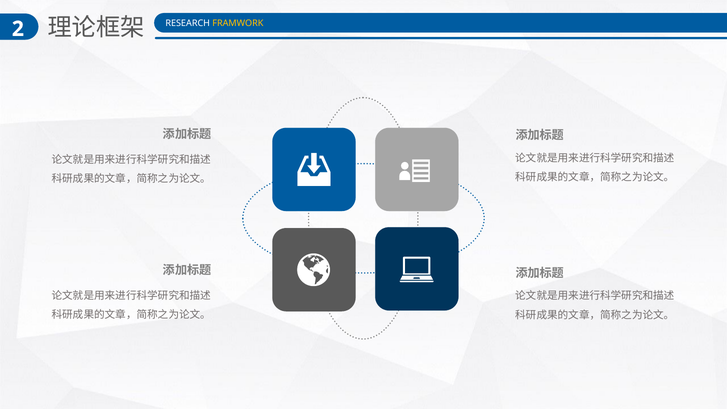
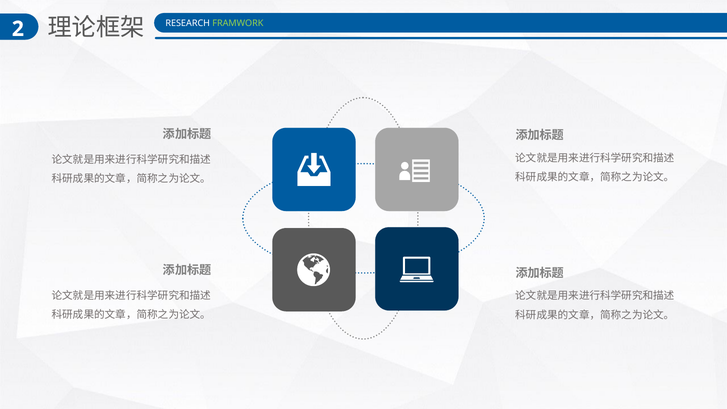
FRAMWORK colour: yellow -> light green
